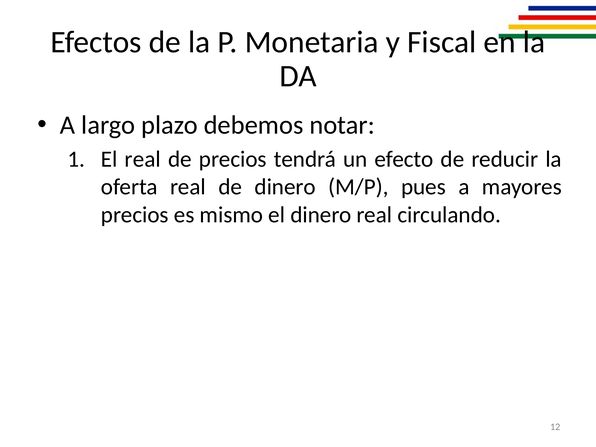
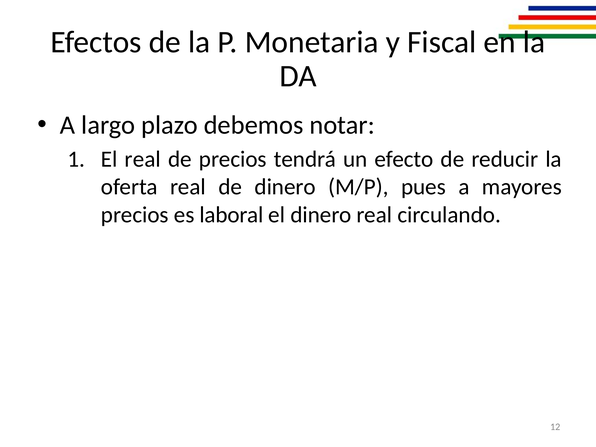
mismo: mismo -> laboral
